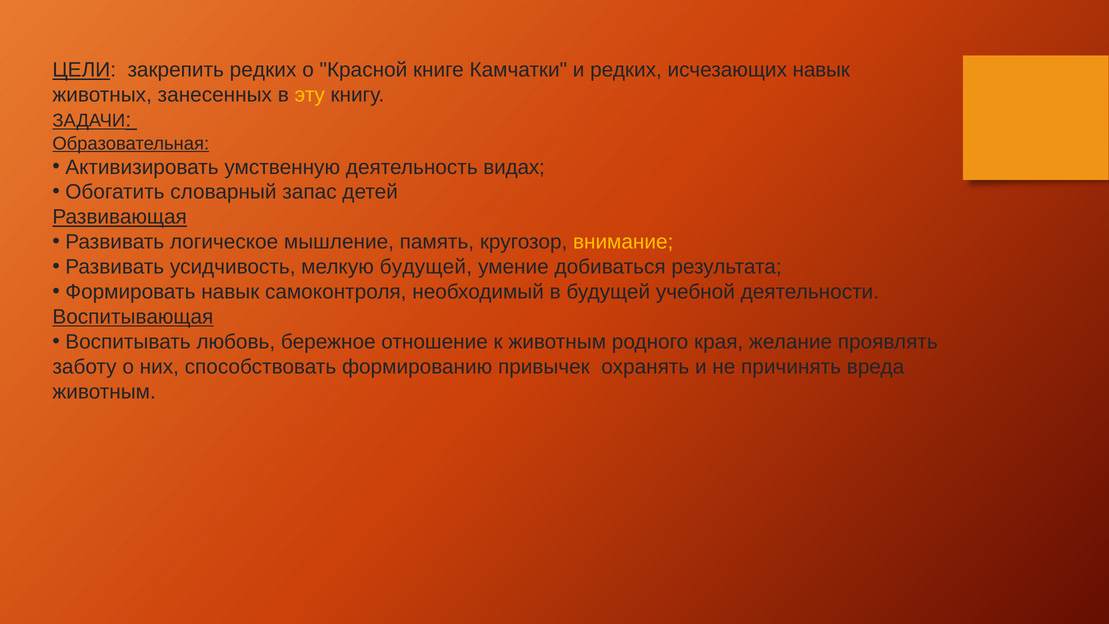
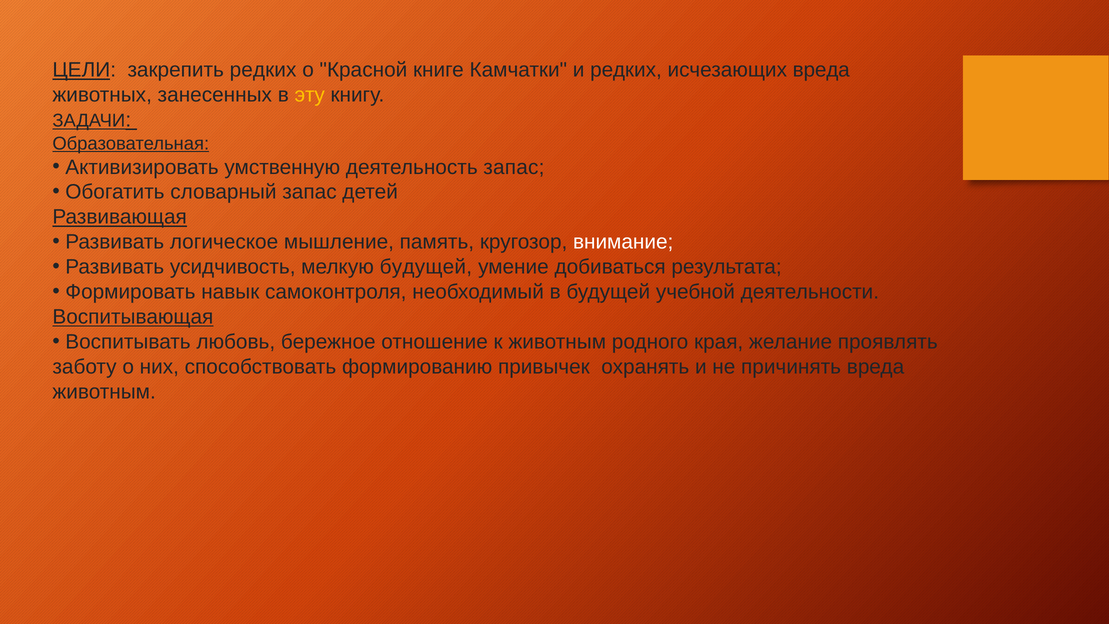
исчезающих навык: навык -> вреда
деятельность видах: видах -> запас
внимание colour: yellow -> white
